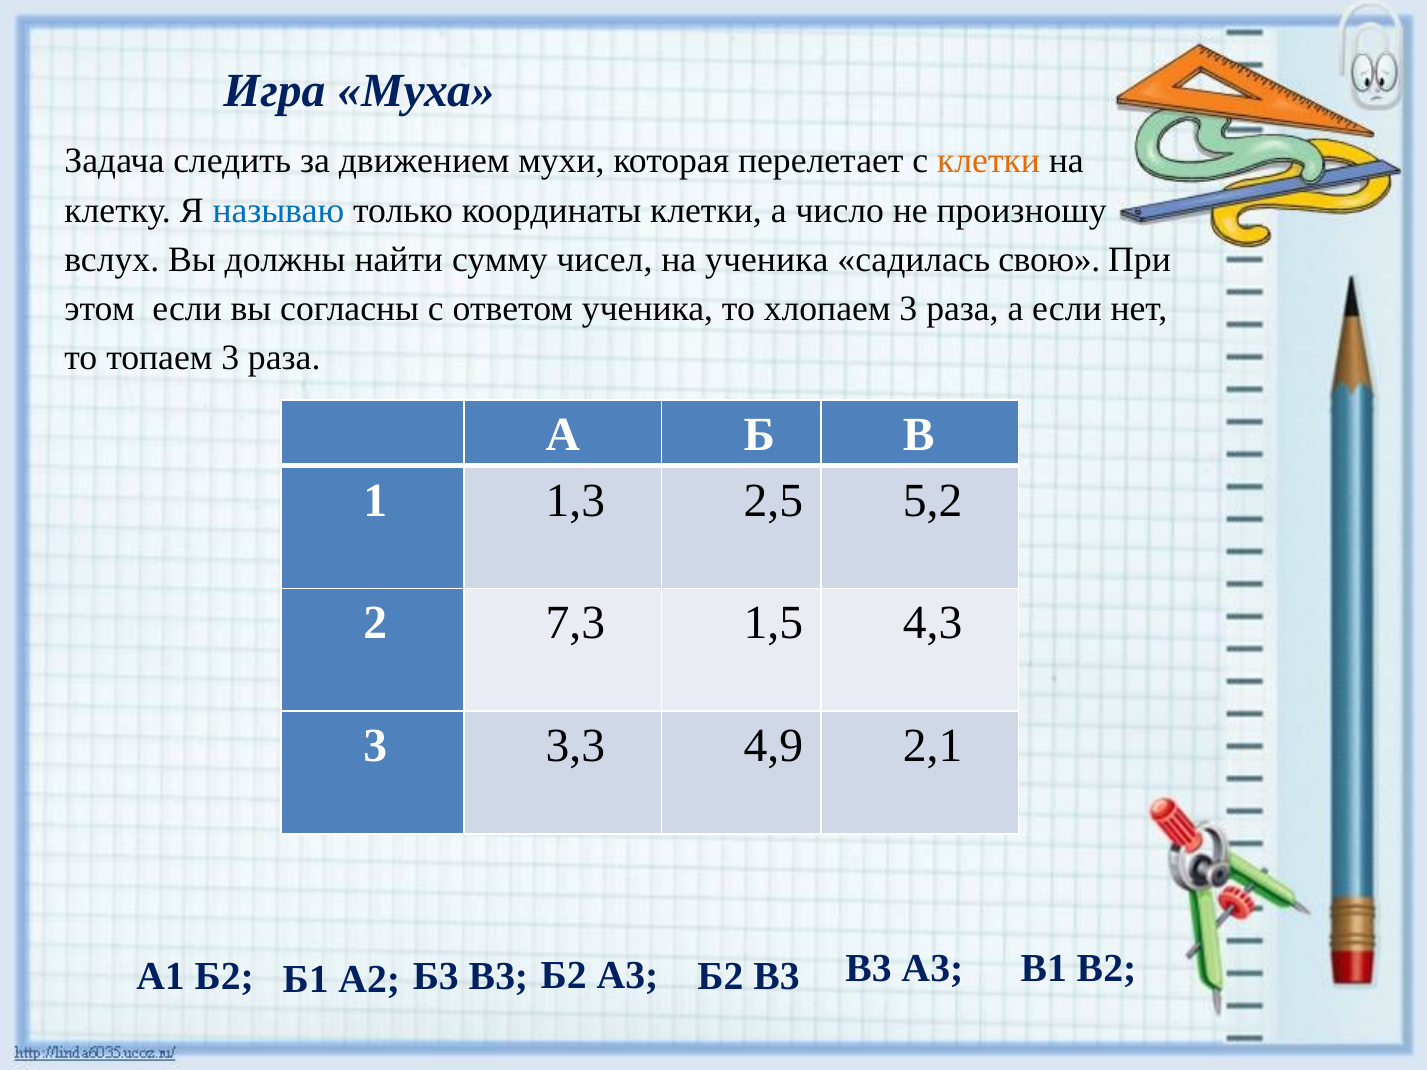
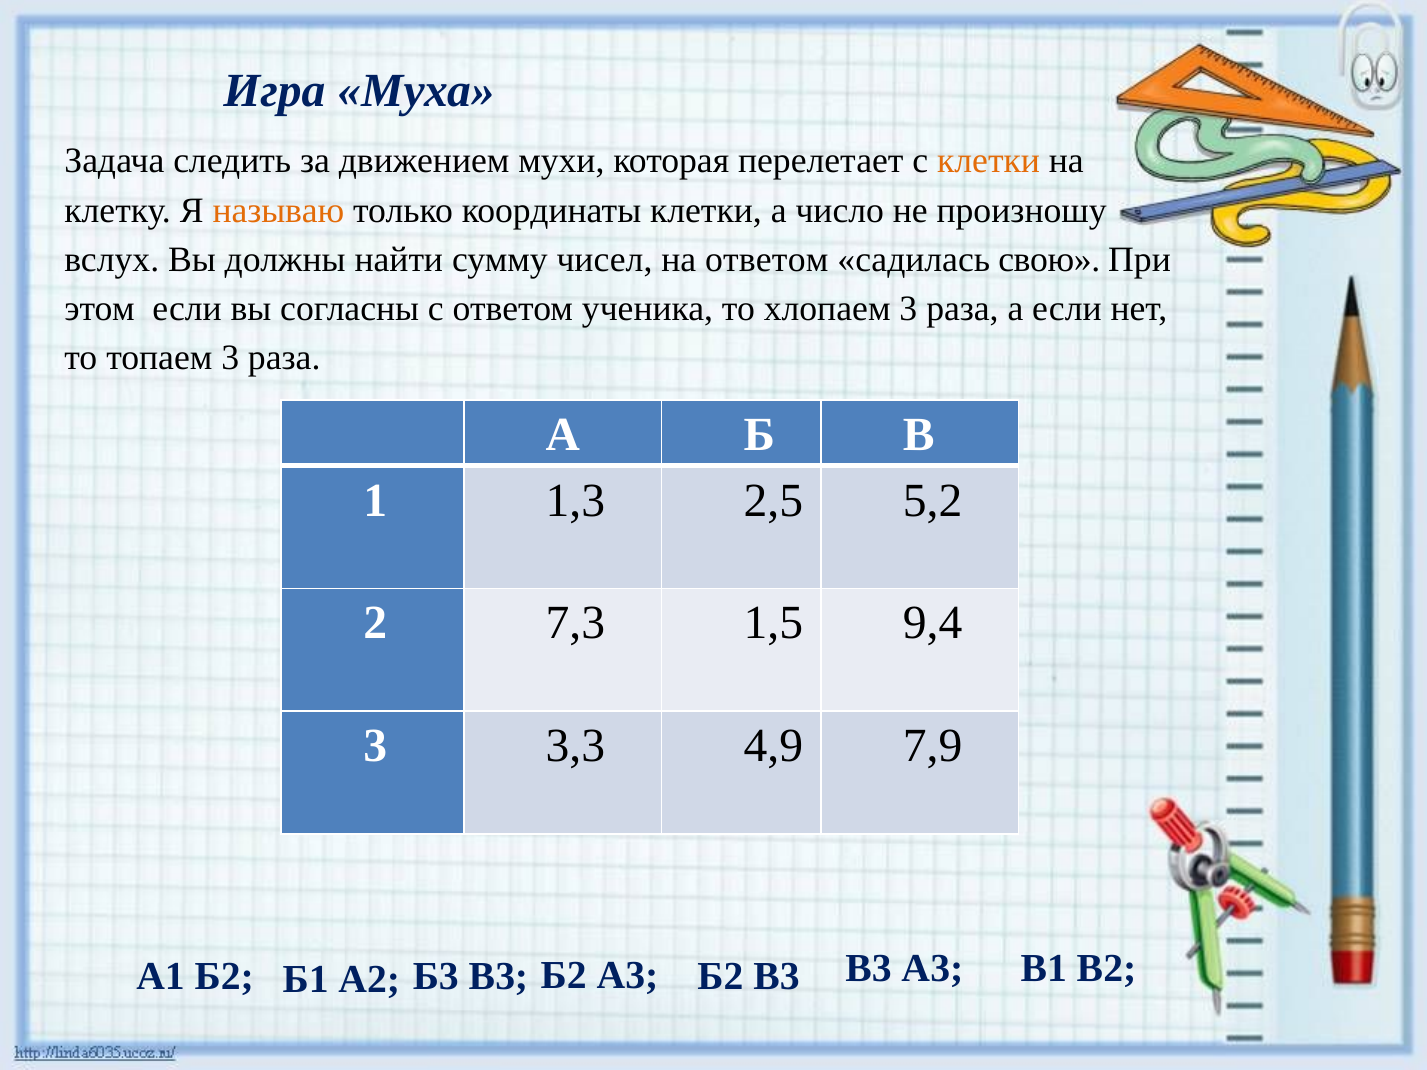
называю colour: blue -> orange
на ученика: ученика -> ответом
4,3: 4,3 -> 9,4
2,1: 2,1 -> 7,9
